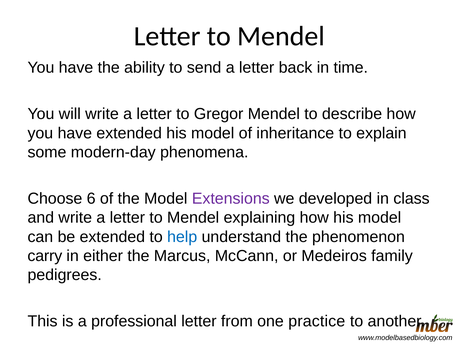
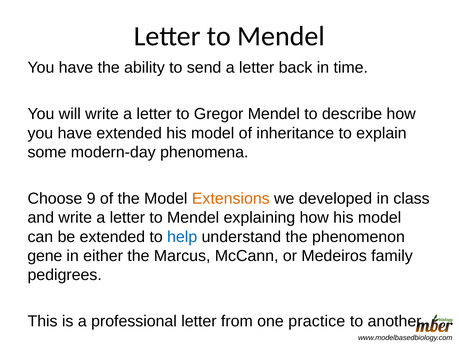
6: 6 -> 9
Extensions colour: purple -> orange
carry: carry -> gene
